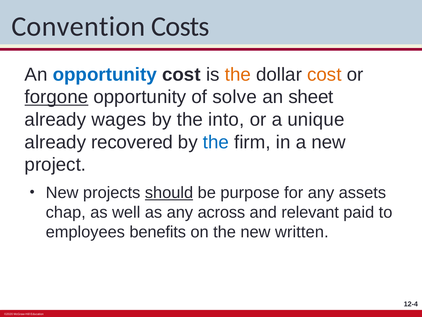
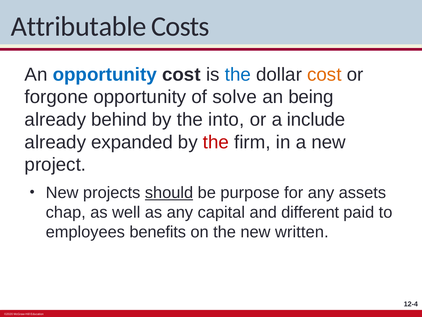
Convention: Convention -> Attributable
the at (238, 74) colour: orange -> blue
forgone underline: present -> none
sheet: sheet -> being
wages: wages -> behind
unique: unique -> include
recovered: recovered -> expanded
the at (216, 142) colour: blue -> red
across: across -> capital
relevant: relevant -> different
